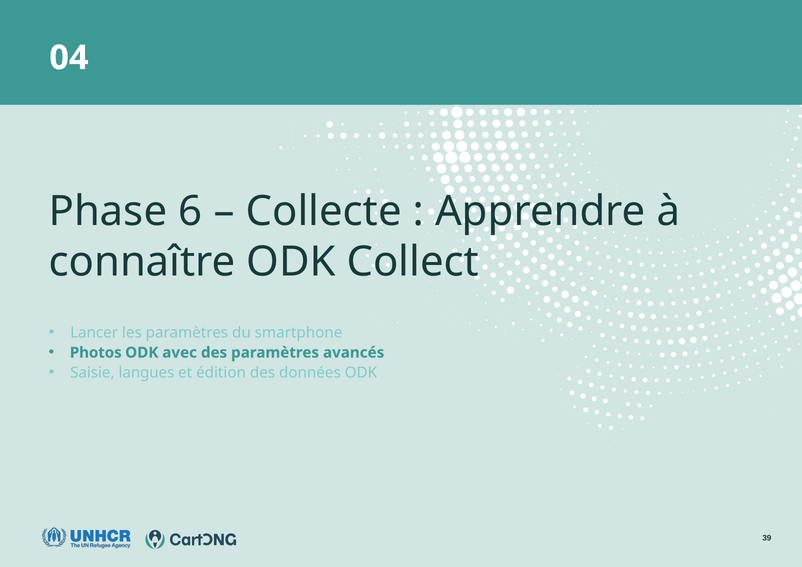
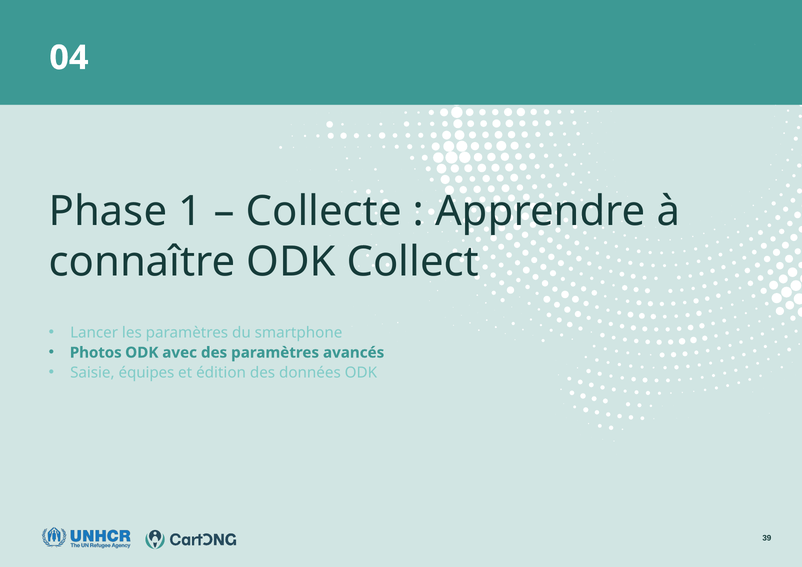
6: 6 -> 1
langues: langues -> équipes
